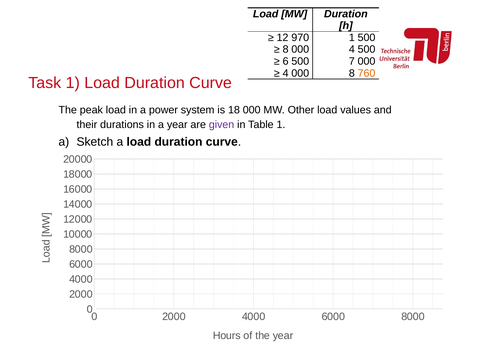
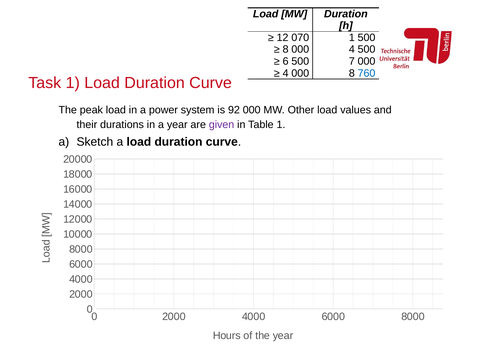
970: 970 -> 070
760 colour: orange -> blue
18: 18 -> 92
